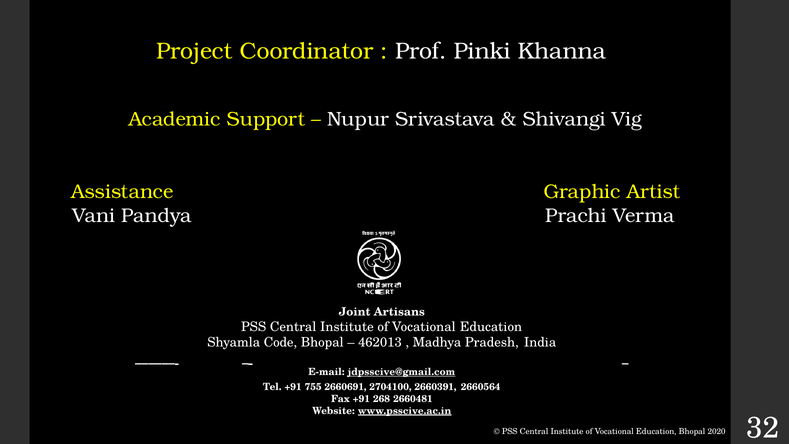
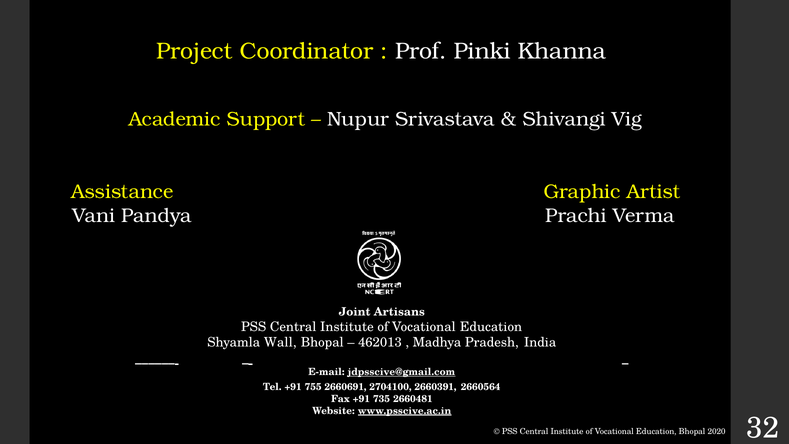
Code: Code -> Wall
268: 268 -> 735
